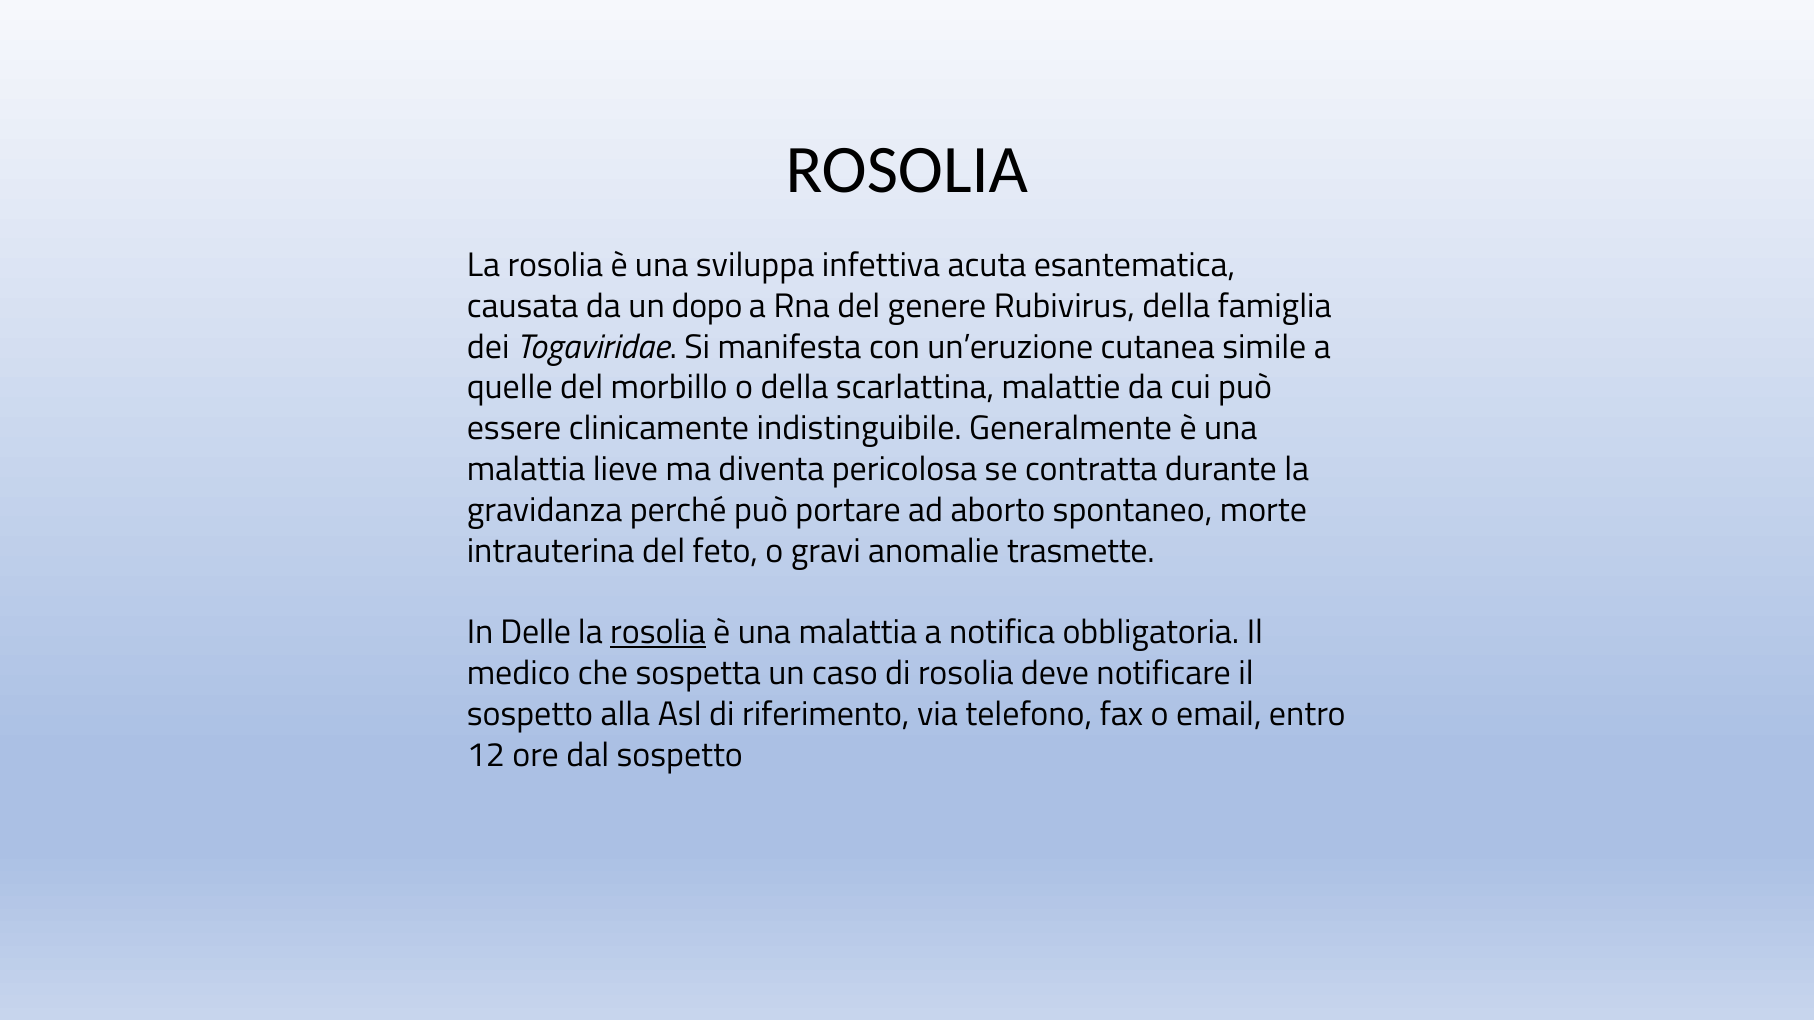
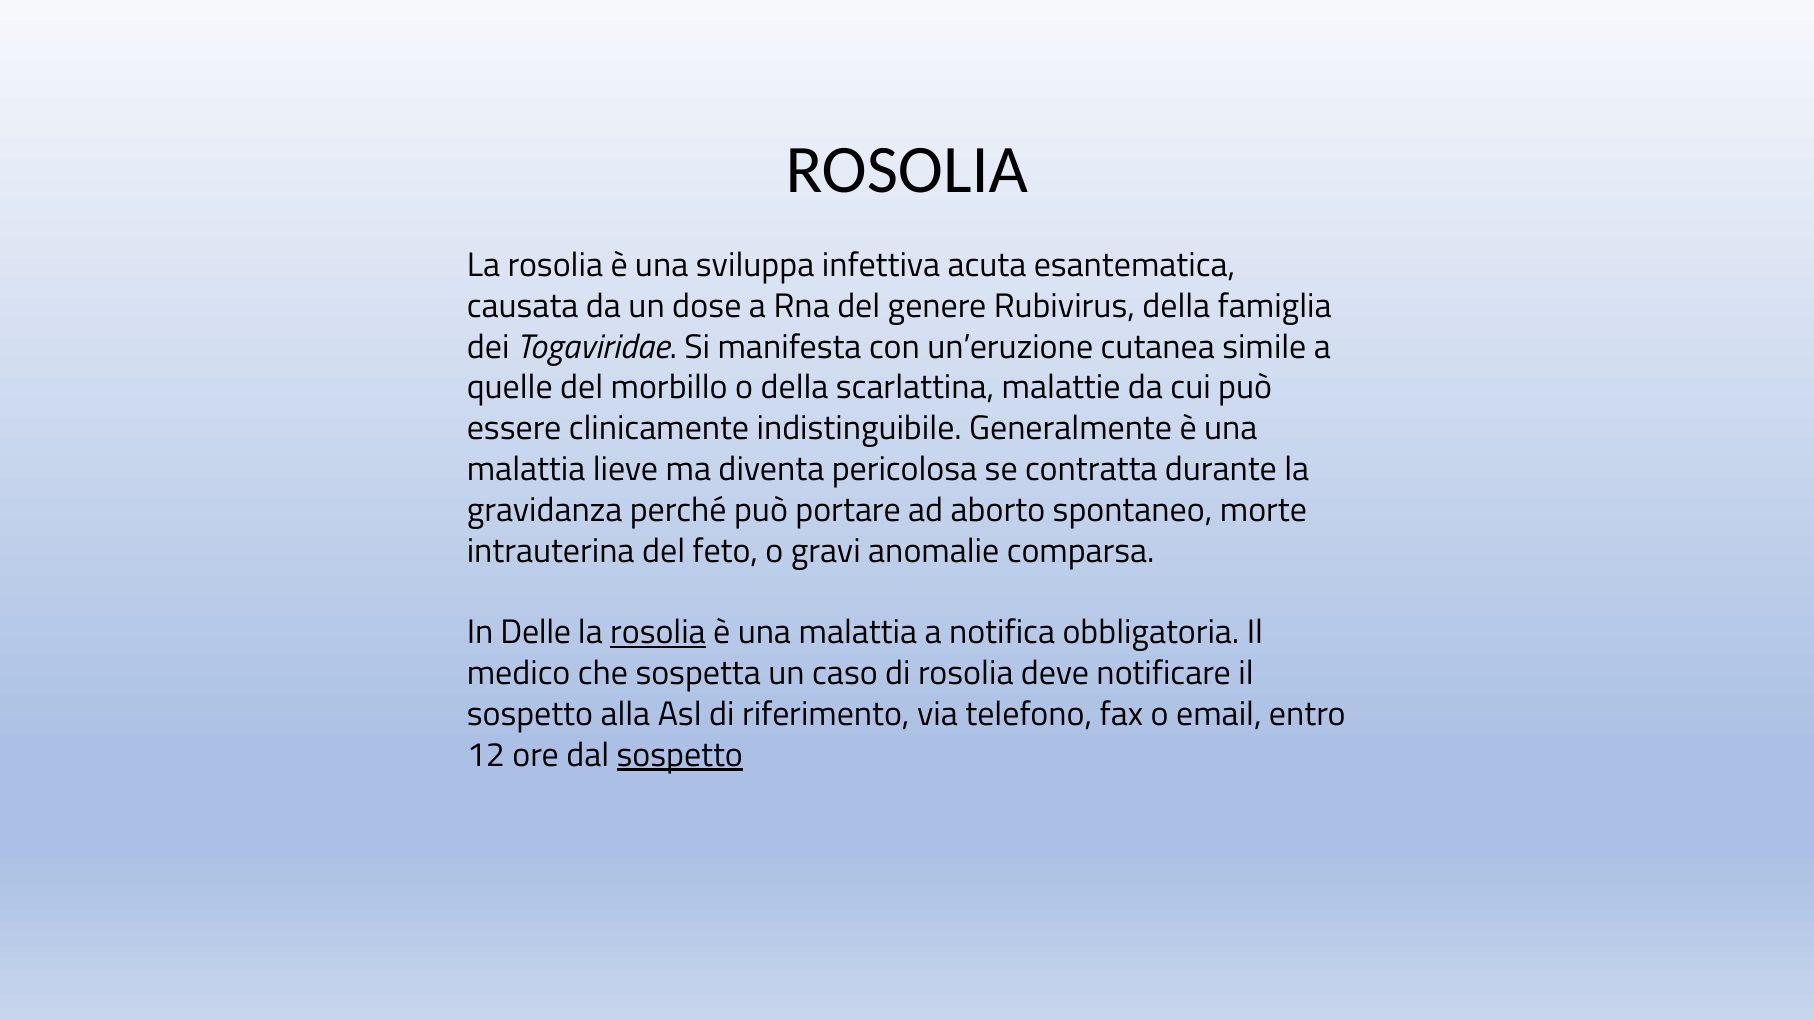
dopo: dopo -> dose
trasmette: trasmette -> comparsa
sospetto at (680, 755) underline: none -> present
